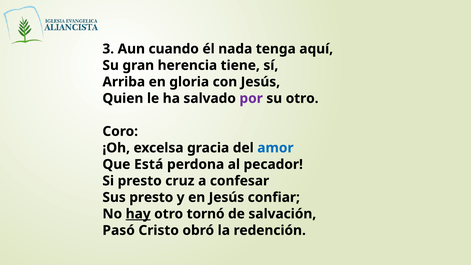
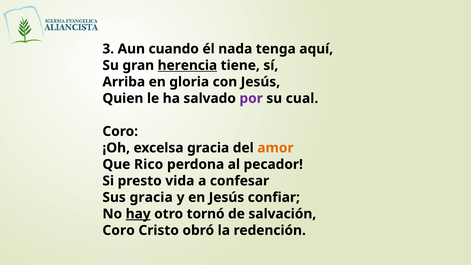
herencia underline: none -> present
su otro: otro -> cual
amor colour: blue -> orange
Está: Está -> Rico
cruz: cruz -> vida
Sus presto: presto -> gracia
Pasó at (119, 230): Pasó -> Coro
